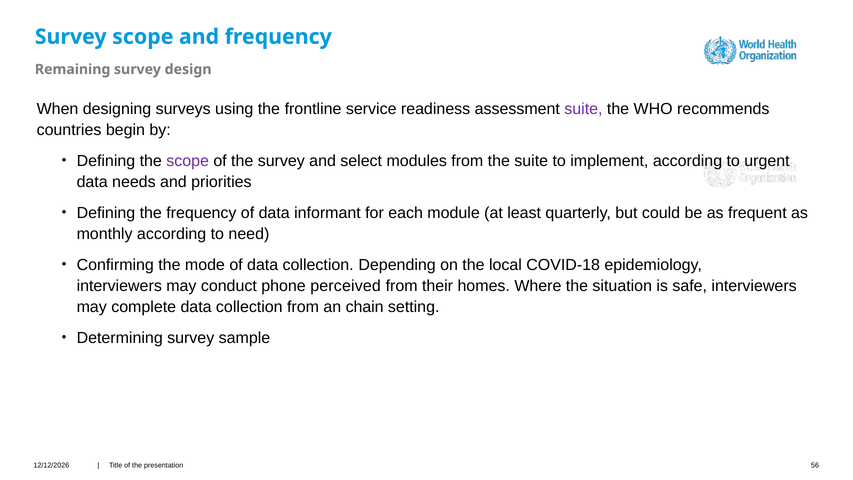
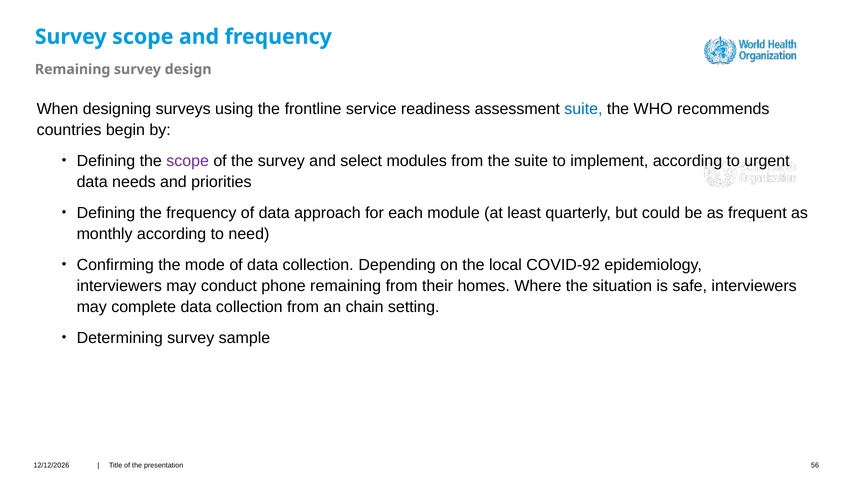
suite at (583, 109) colour: purple -> blue
informant: informant -> approach
COVID-18: COVID-18 -> COVID-92
phone perceived: perceived -> remaining
